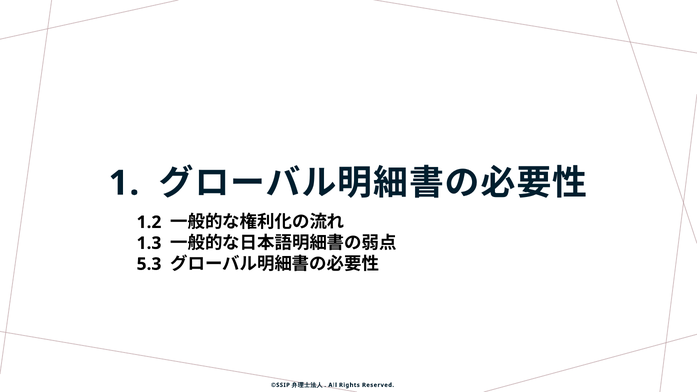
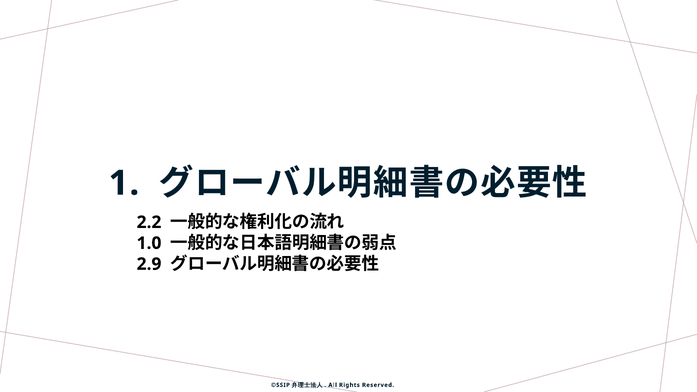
1.2: 1.2 -> 2.2
1.3: 1.3 -> 1.0
5.3: 5.3 -> 2.9
